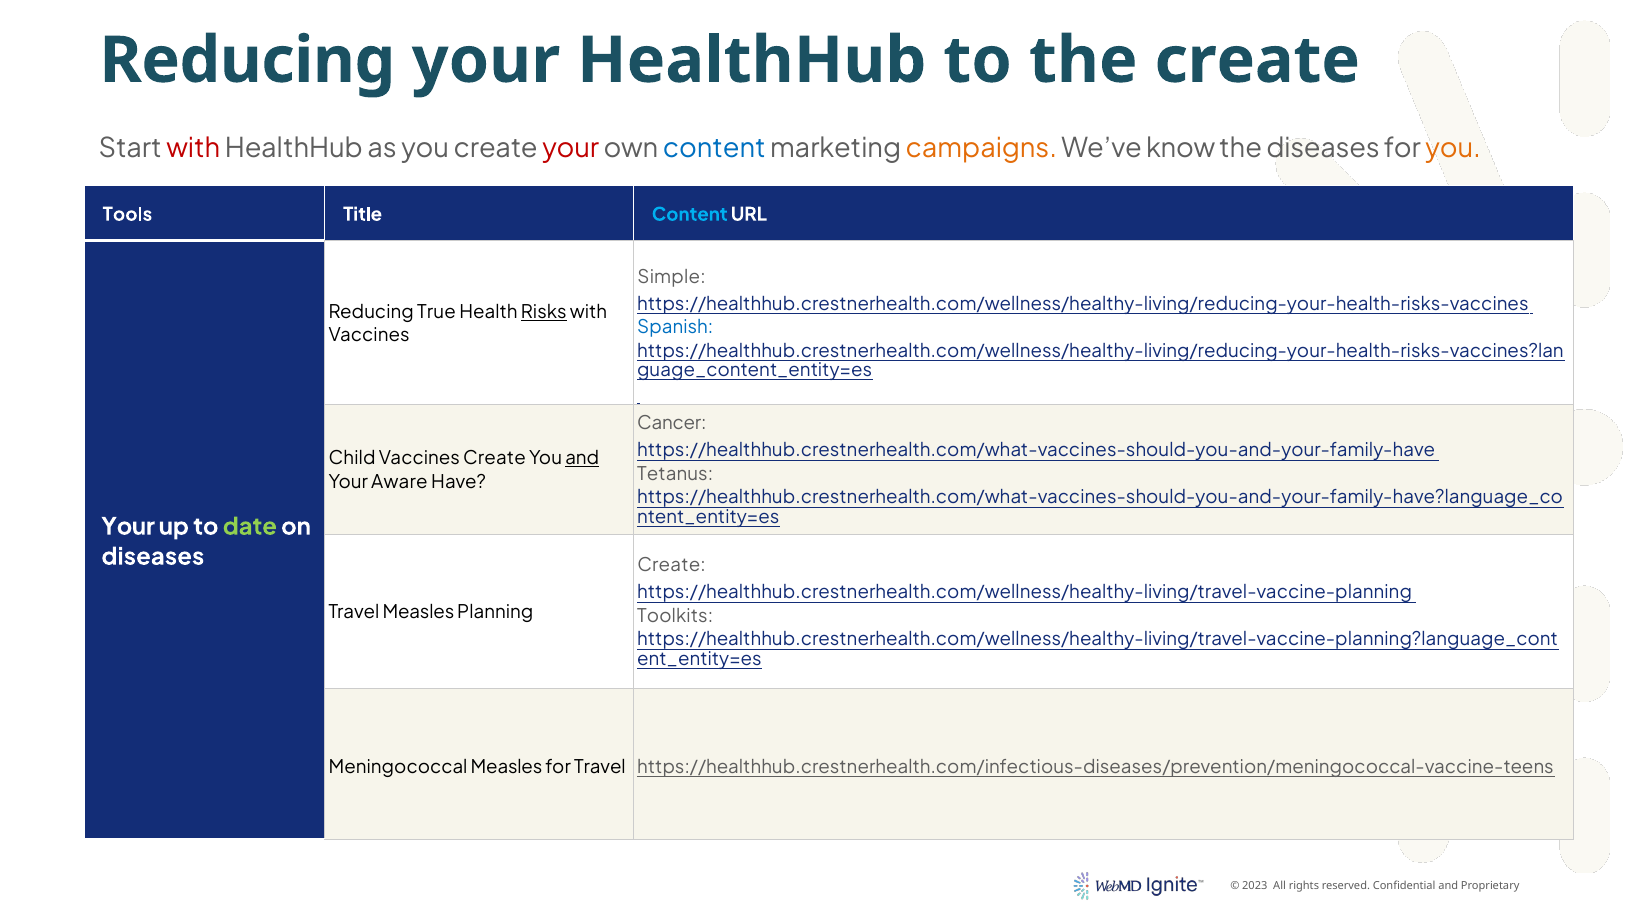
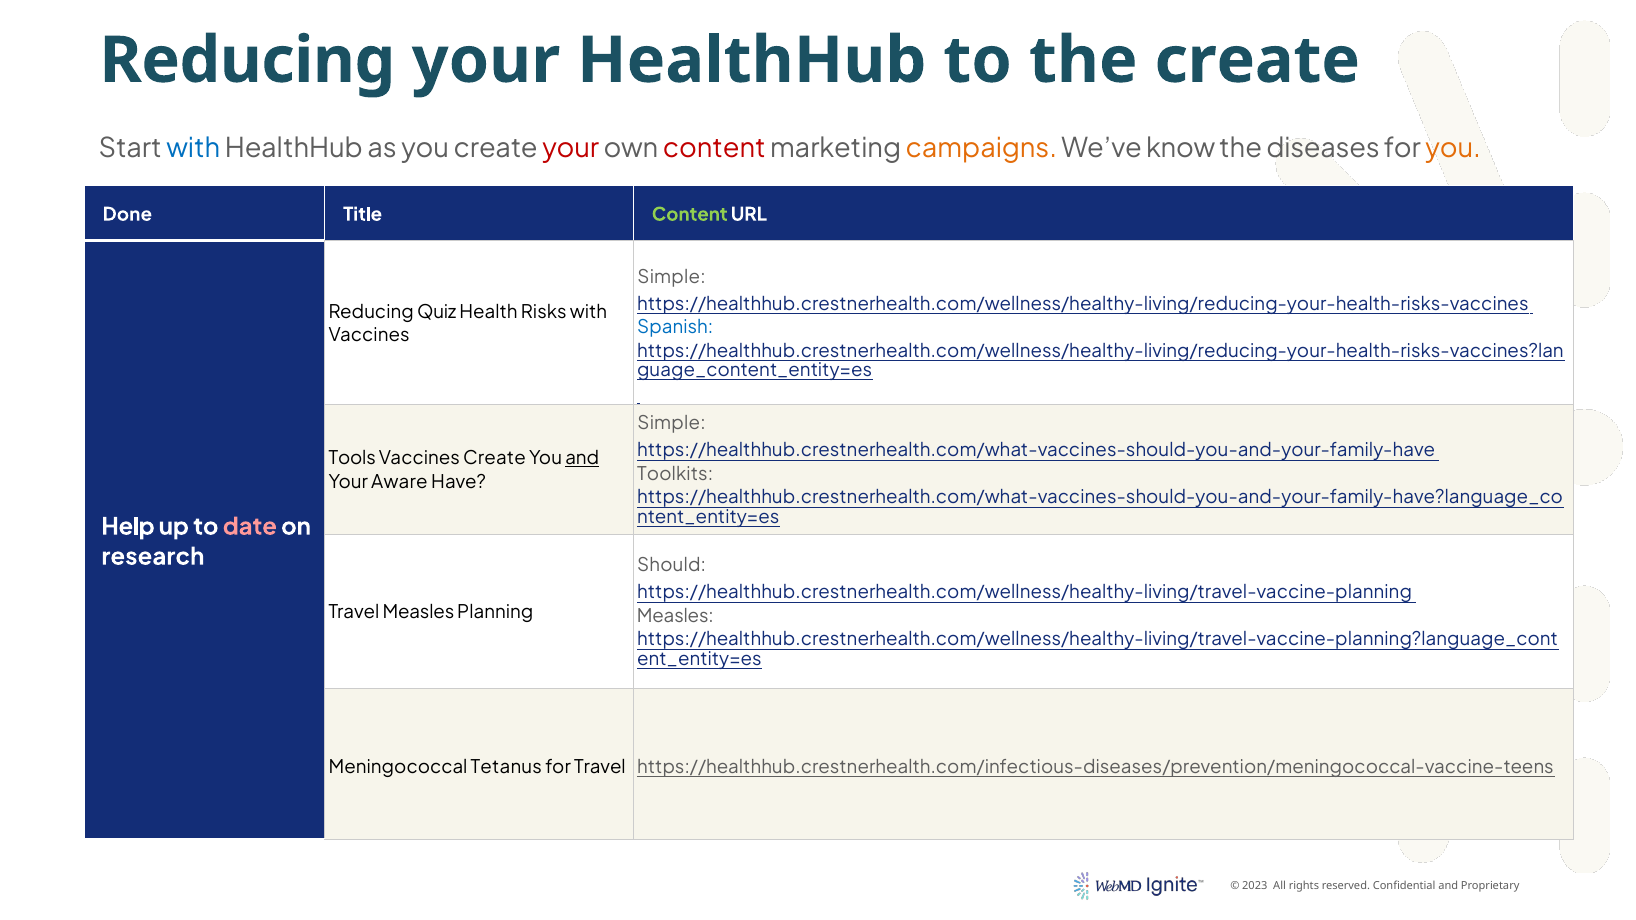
with at (193, 148) colour: red -> blue
content at (714, 148) colour: blue -> red
Tools: Tools -> Done
Content at (690, 215) colour: light blue -> light green
True: True -> Quiz
Risks underline: present -> none
Cancer at (672, 424): Cancer -> Simple
Child: Child -> Tools
Tetanus: Tetanus -> Toolkits
Your at (128, 527): Your -> Help
date colour: light green -> pink
diseases at (153, 557): diseases -> research
Create at (672, 566): Create -> Should
Toolkits at (675, 616): Toolkits -> Measles
Meningococcal Measles: Measles -> Tetanus
